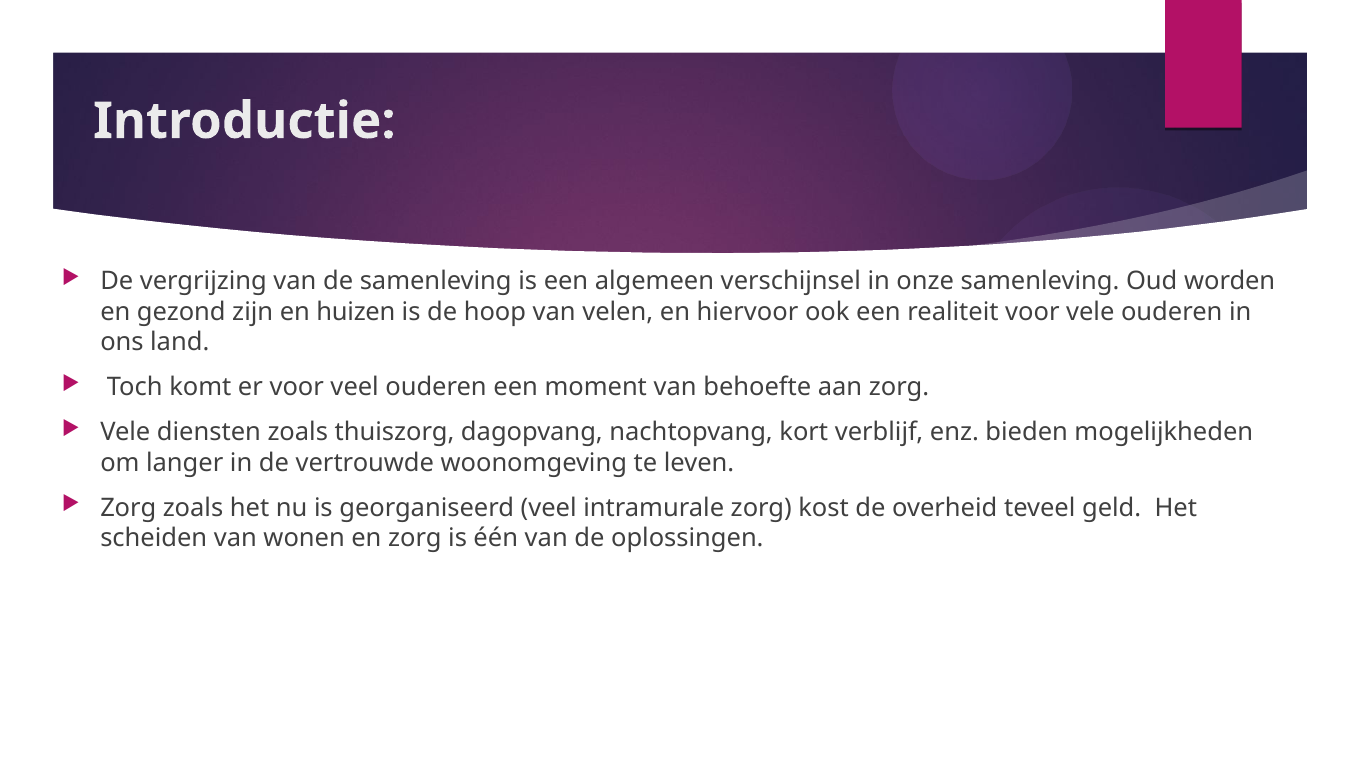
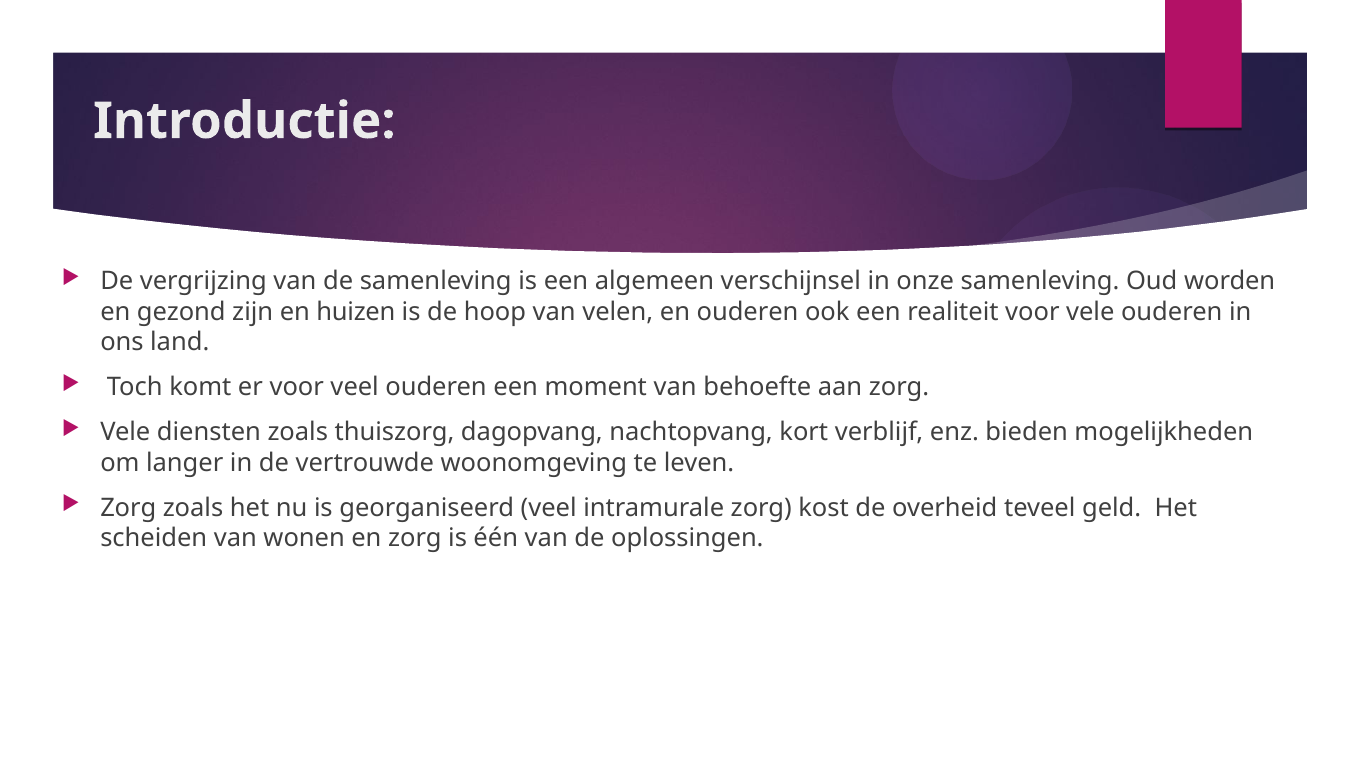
en hiervoor: hiervoor -> ouderen
